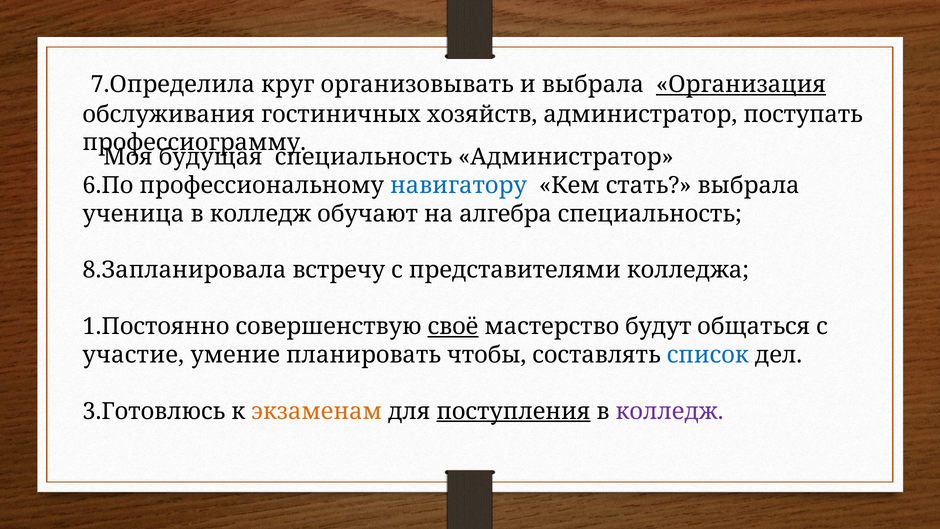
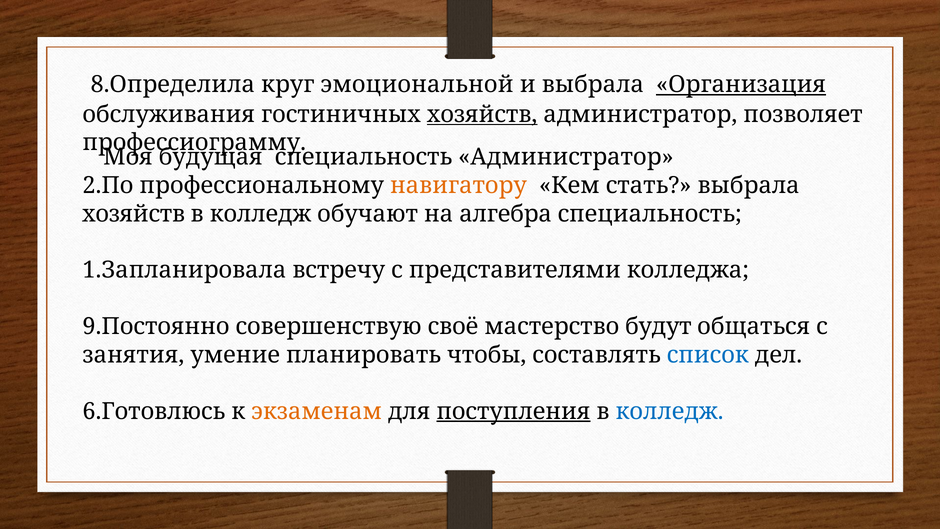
7.Определила: 7.Определила -> 8.Определила
организовывать: организовывать -> эмоциональной
хозяйств at (482, 114) underline: none -> present
поступать: поступать -> позволяет
6.По: 6.По -> 2.По
навигатору colour: blue -> orange
ученица at (133, 214): ученица -> хозяйств
8.Запланировала: 8.Запланировала -> 1.Запланировала
1.Постоянно: 1.Постоянно -> 9.Постоянно
своё underline: present -> none
участие: участие -> занятия
3.Готовлюсь: 3.Готовлюсь -> 6.Готовлюсь
колледж at (670, 411) colour: purple -> blue
